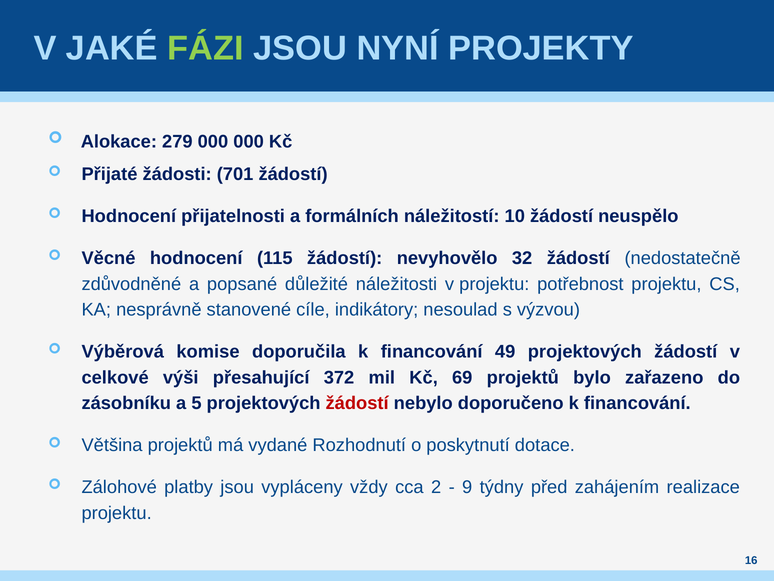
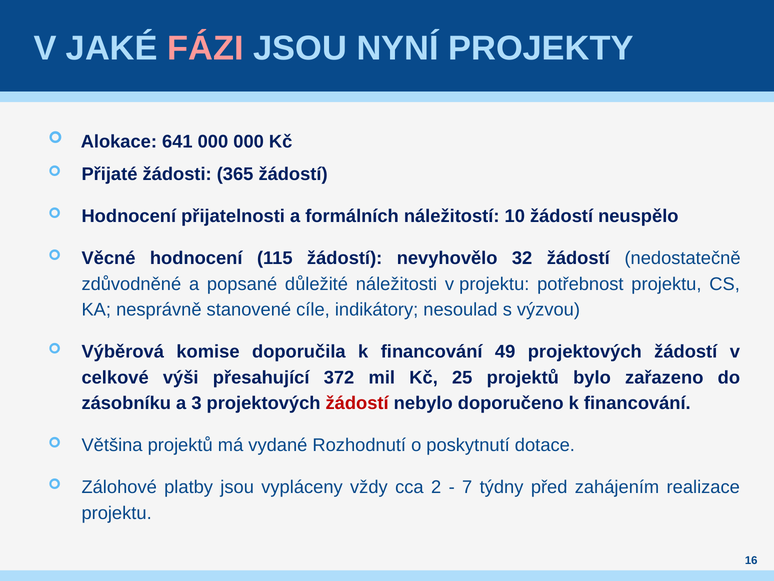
FÁZI colour: light green -> pink
279: 279 -> 641
701: 701 -> 365
69: 69 -> 25
5: 5 -> 3
9: 9 -> 7
